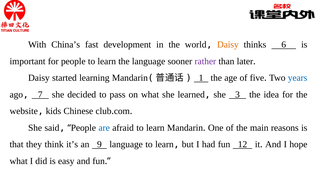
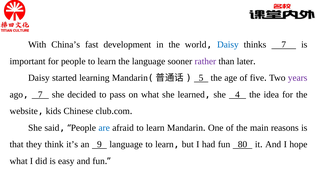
Daisy at (228, 45) colour: orange -> blue
thinks 6: 6 -> 7
1: 1 -> 5
years colour: blue -> purple
3: 3 -> 4
12: 12 -> 80
